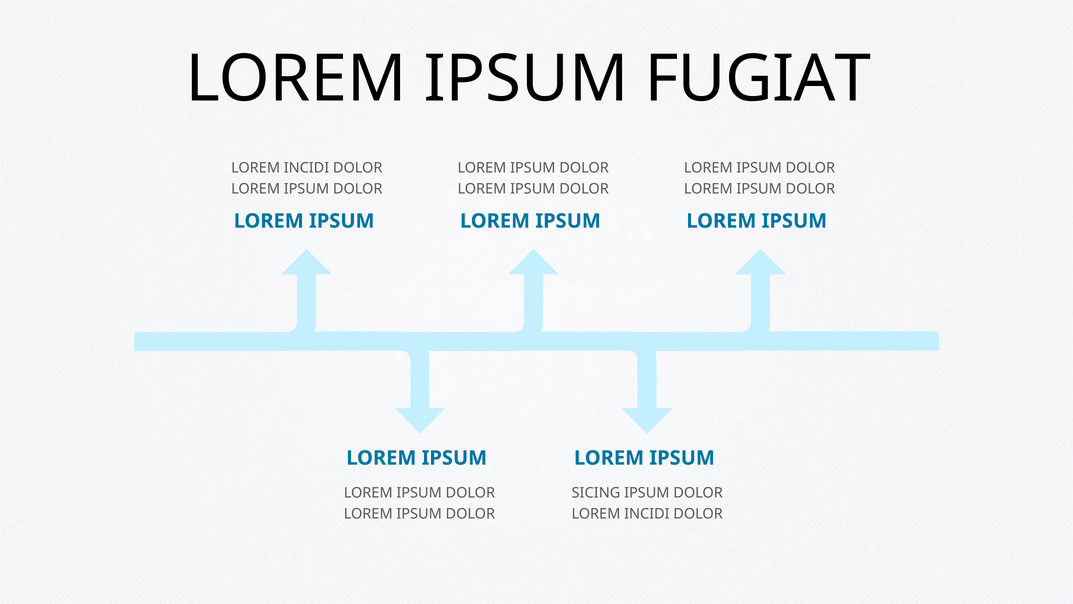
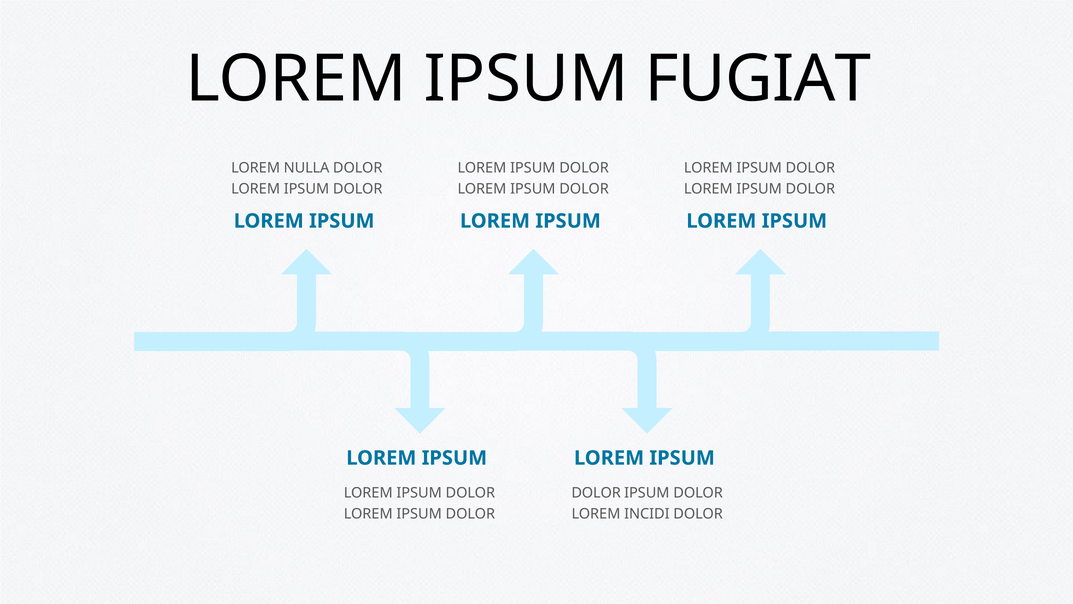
INCIDI at (307, 168): INCIDI -> NULLA
SICING at (596, 493): SICING -> DOLOR
